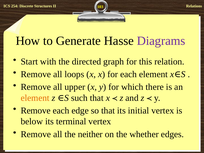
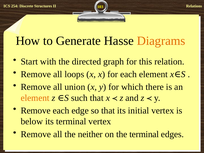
Diagrams colour: purple -> orange
upper: upper -> union
the whether: whether -> terminal
